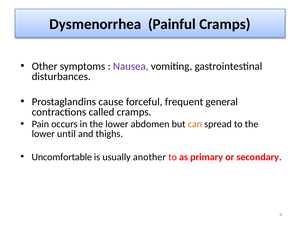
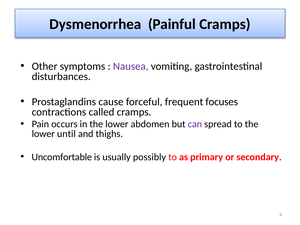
general: general -> focuses
can colour: orange -> purple
another: another -> possibly
